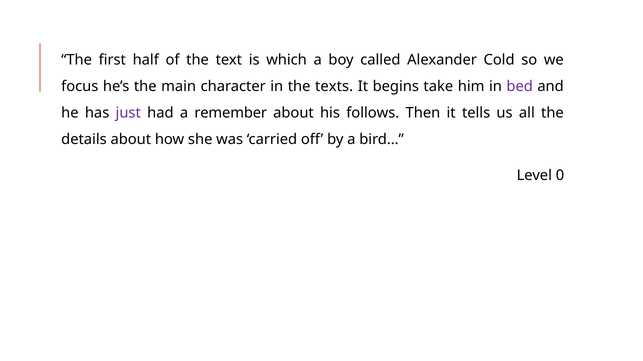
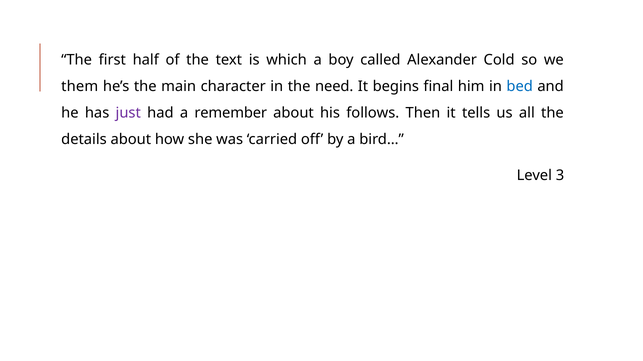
focus: focus -> them
texts: texts -> need
take: take -> final
bed colour: purple -> blue
0: 0 -> 3
